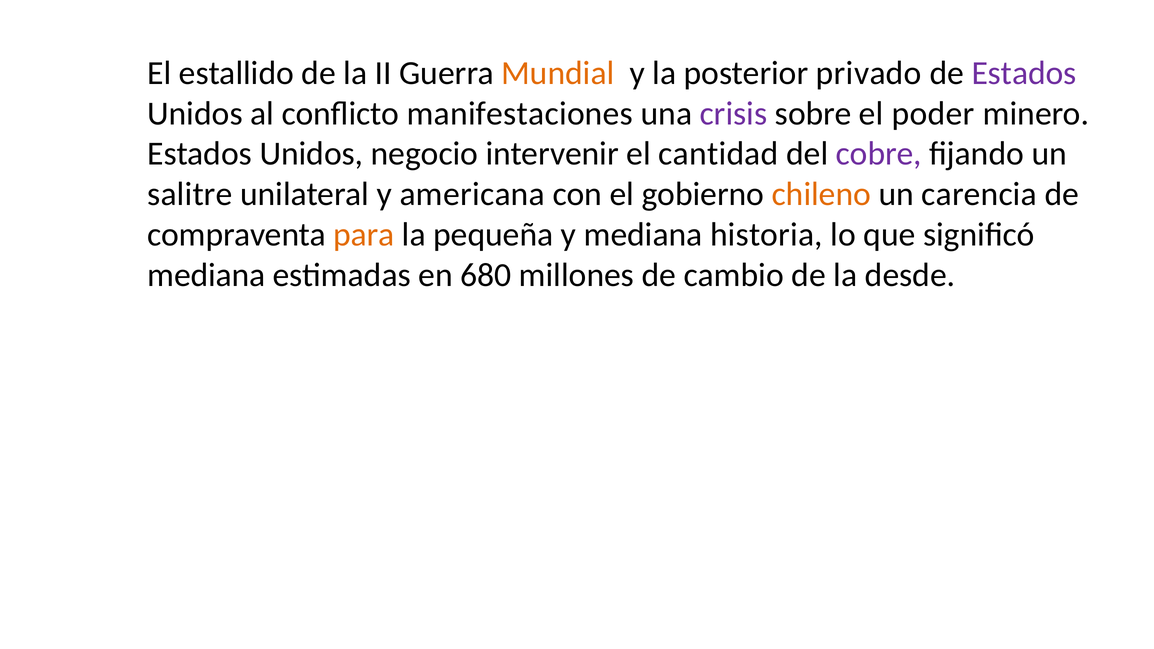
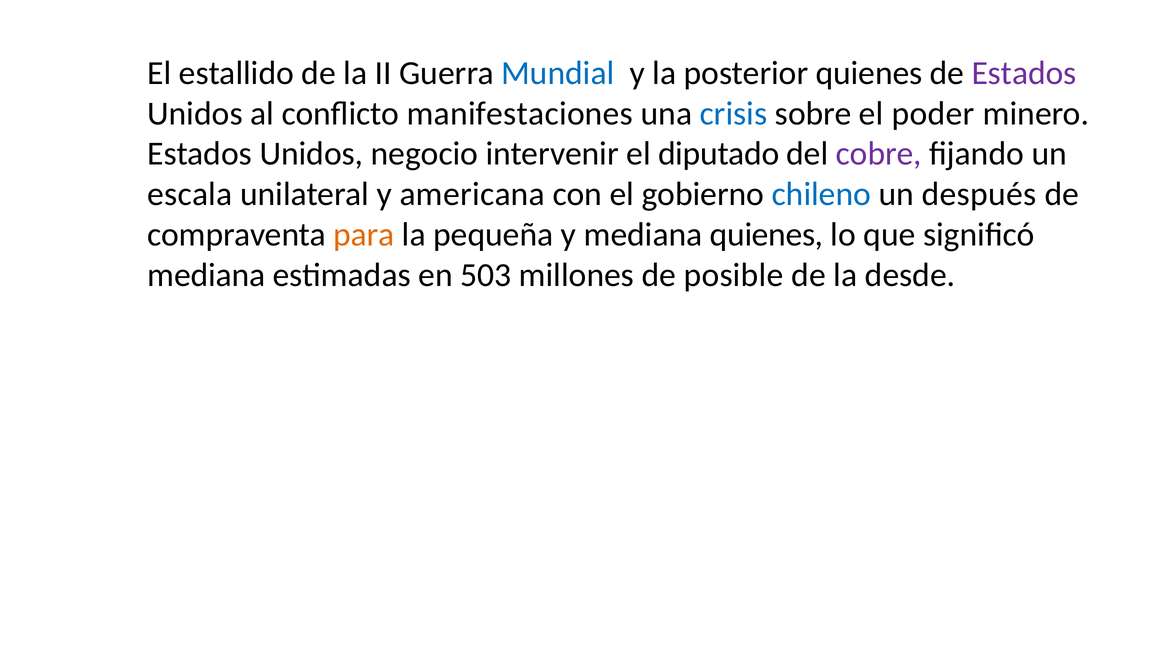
Mundial colour: orange -> blue
posterior privado: privado -> quienes
crisis colour: purple -> blue
cantidad: cantidad -> diputado
salitre: salitre -> escala
chileno colour: orange -> blue
carencia: carencia -> después
mediana historia: historia -> quienes
680: 680 -> 503
cambio: cambio -> posible
